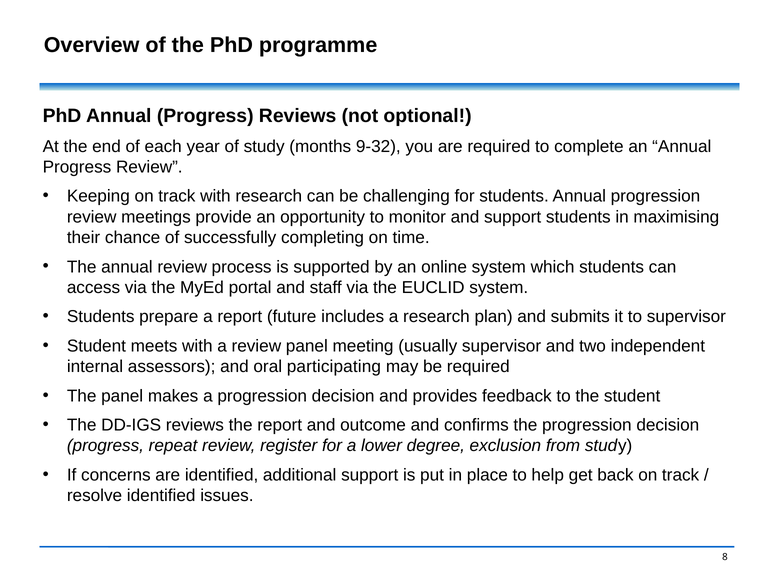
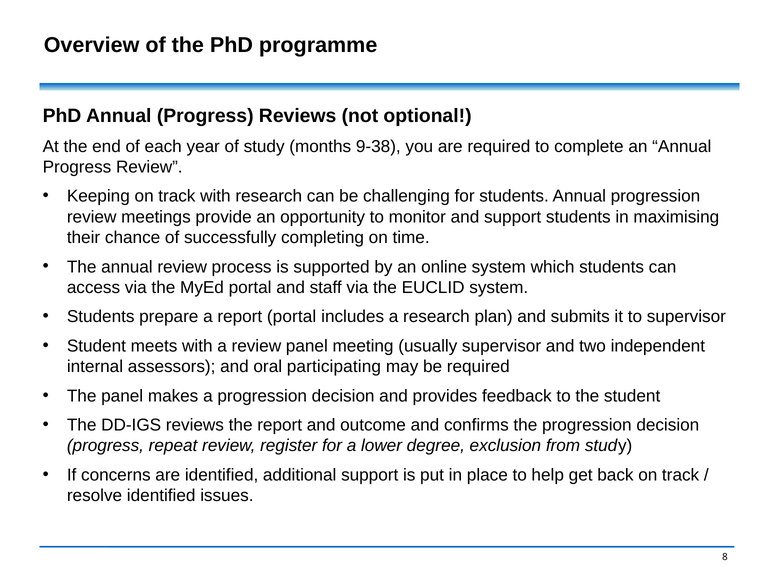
9-32: 9-32 -> 9-38
report future: future -> portal
